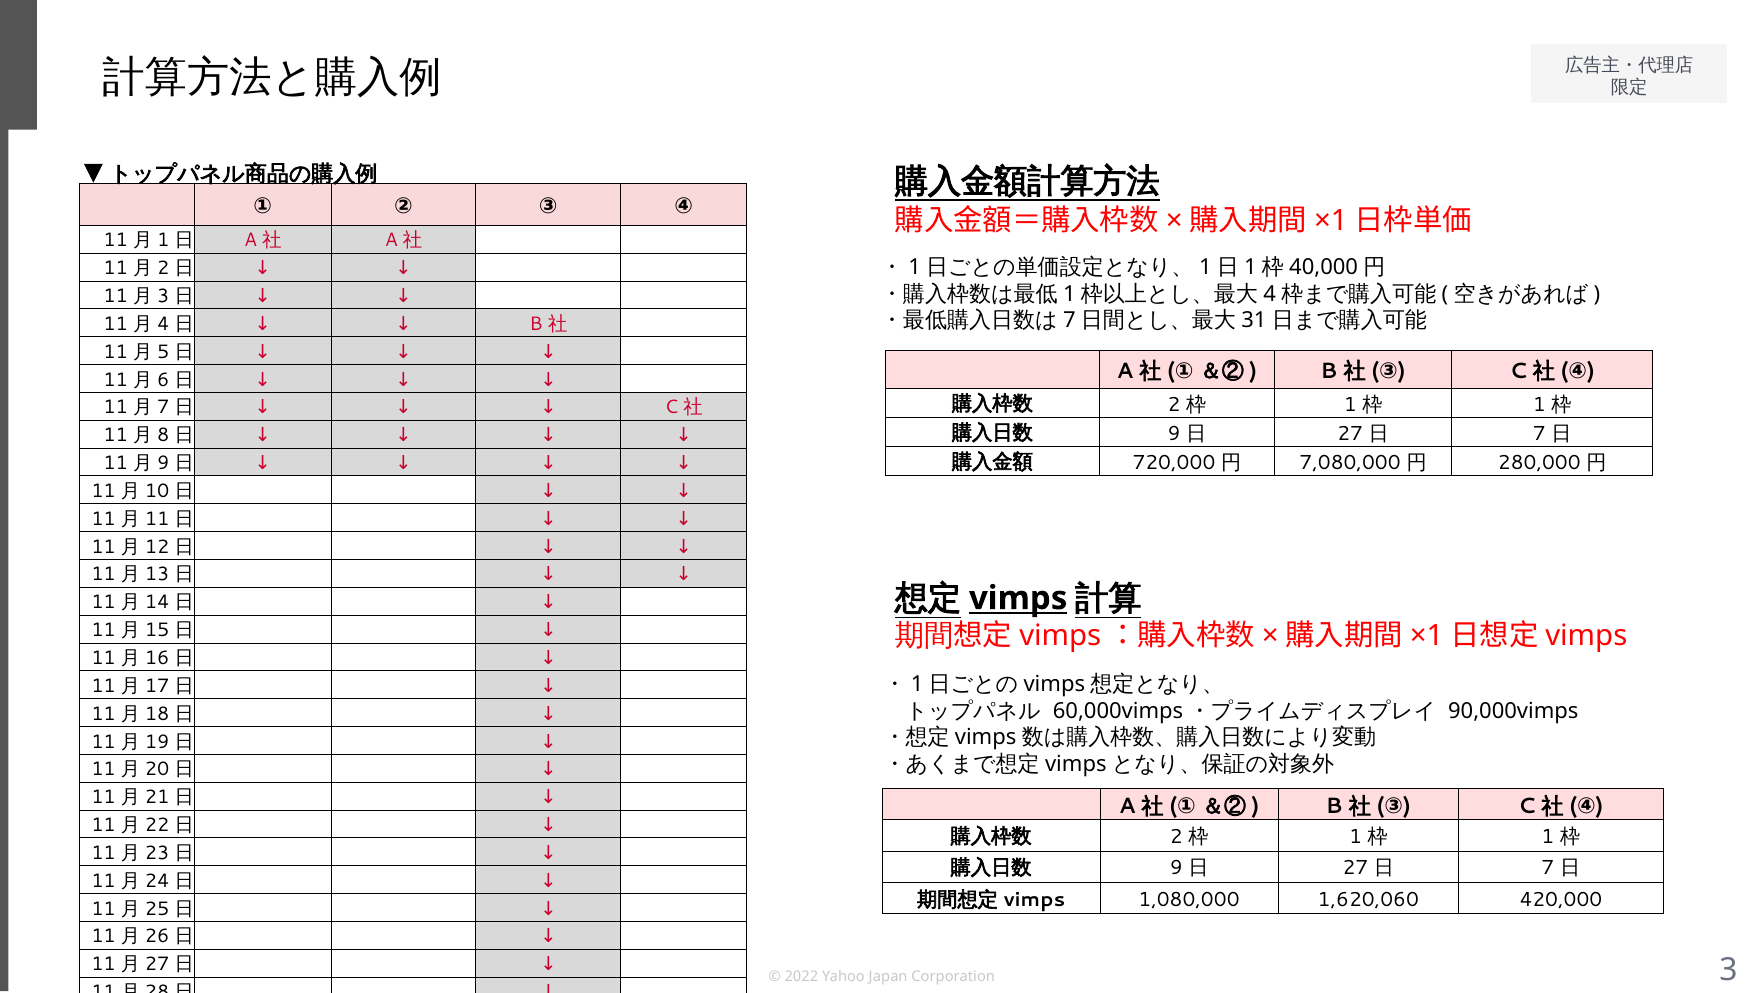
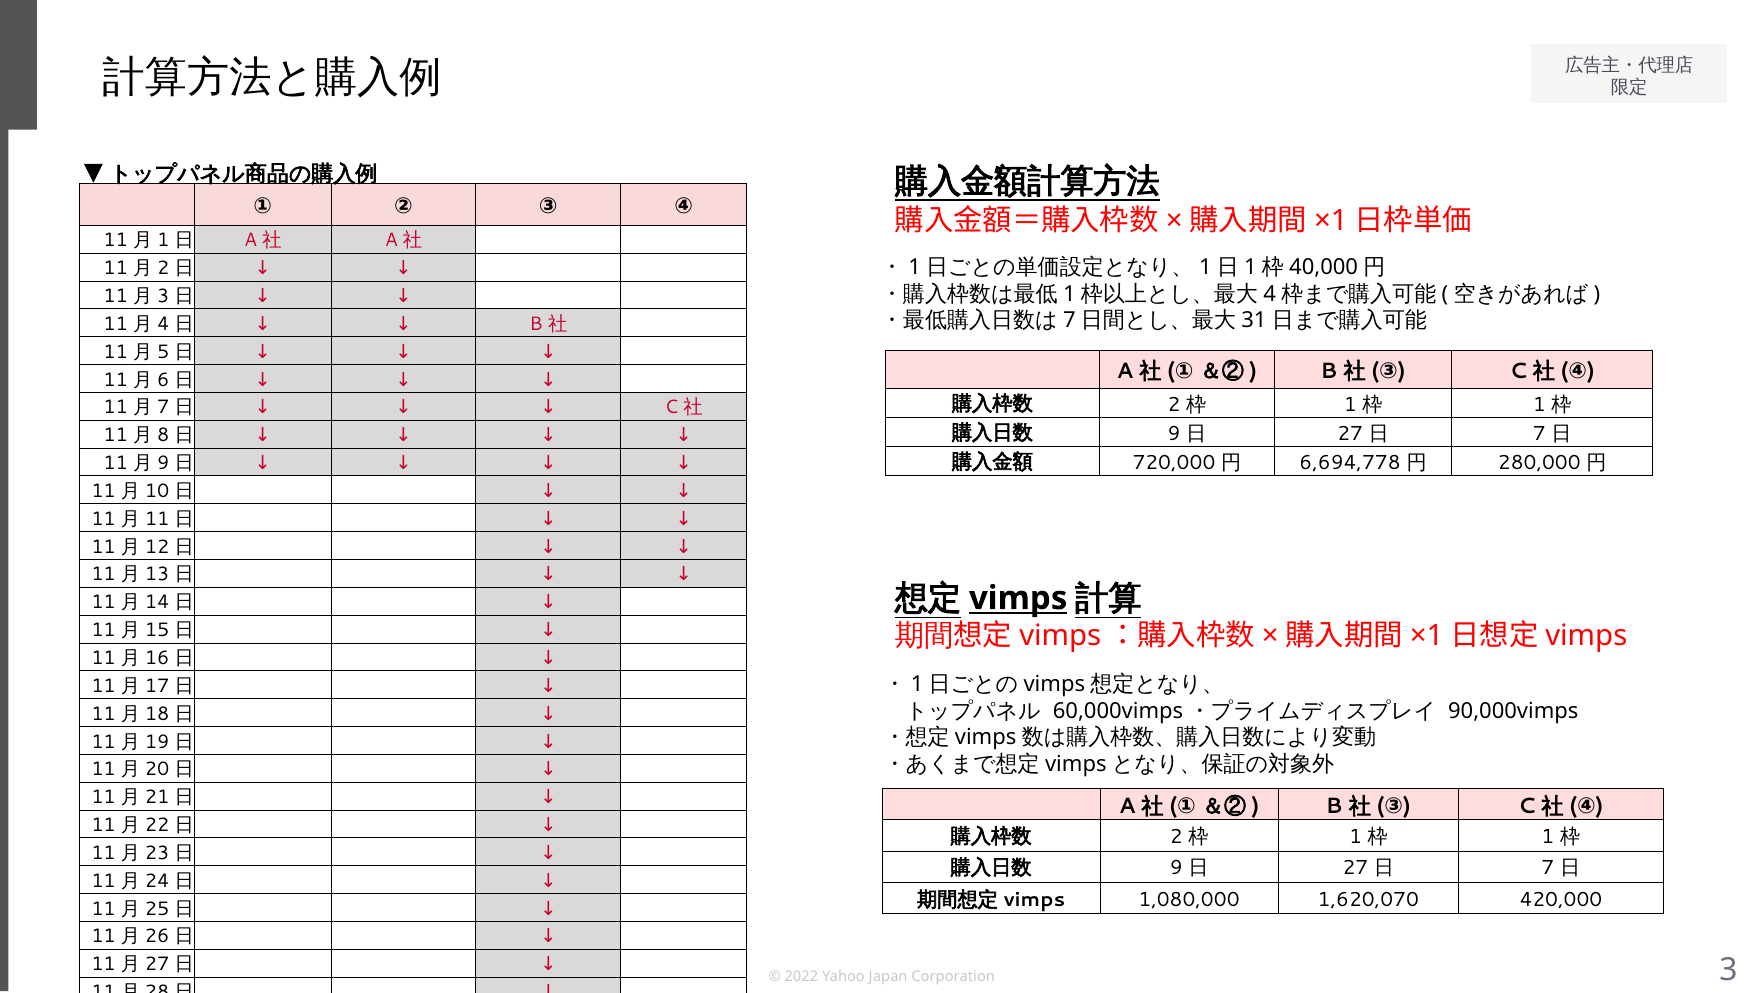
7,080,000: 7,080,000 -> 6,694,778
1,620,060: 1,620,060 -> 1,620,070
